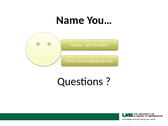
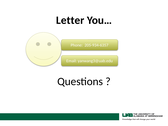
Name: Name -> Letter
